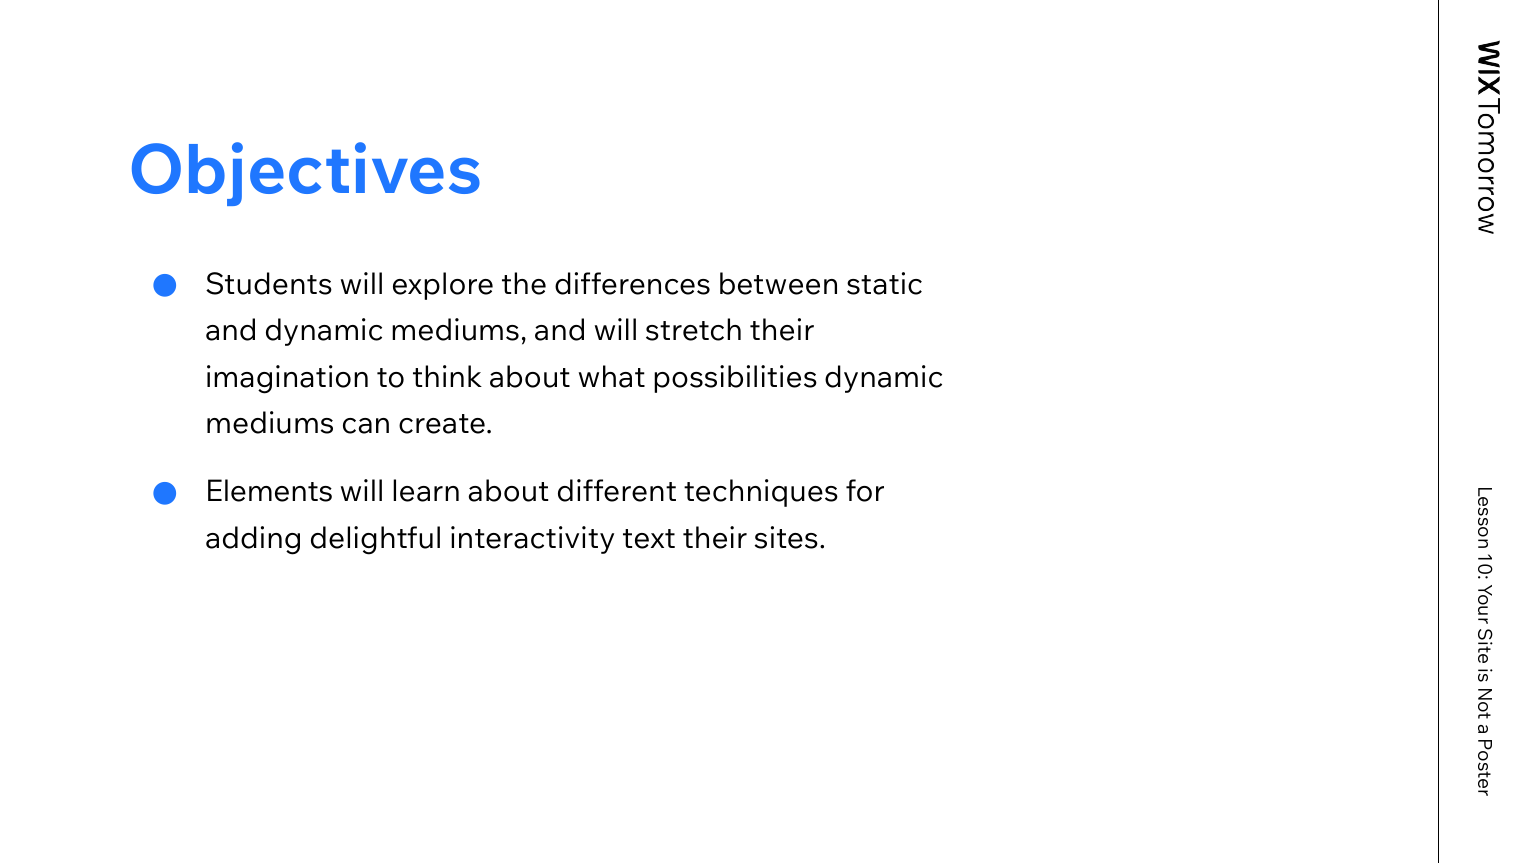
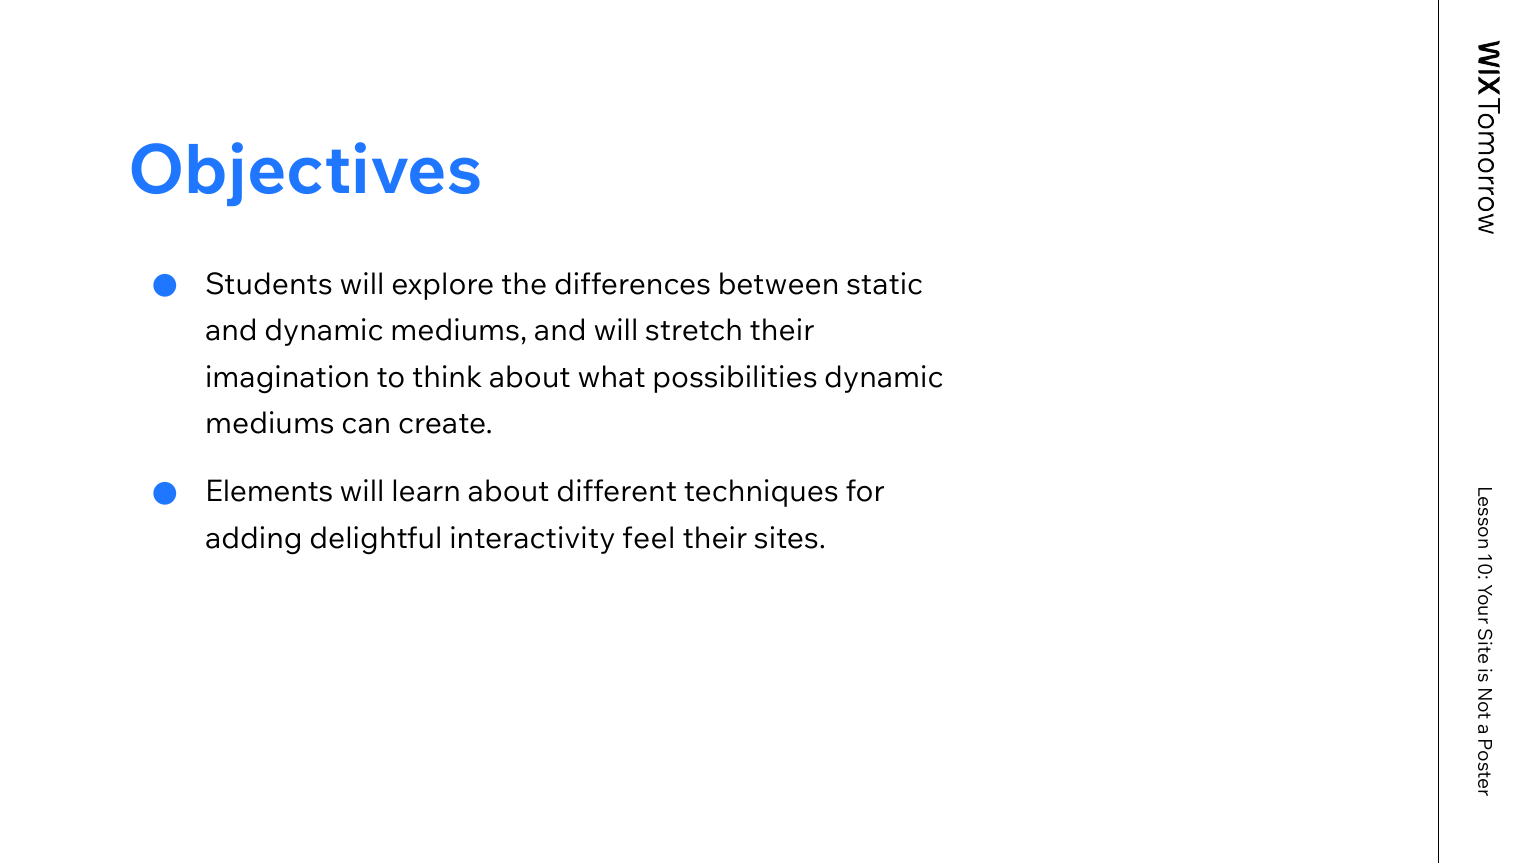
text: text -> feel
